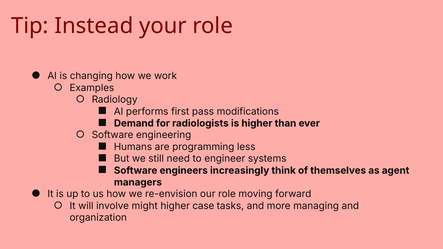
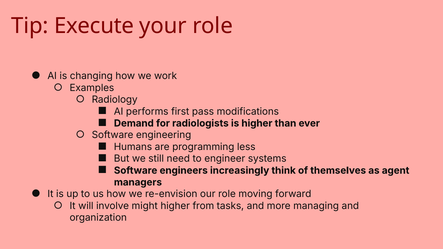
Instead: Instead -> Execute
case: case -> from
